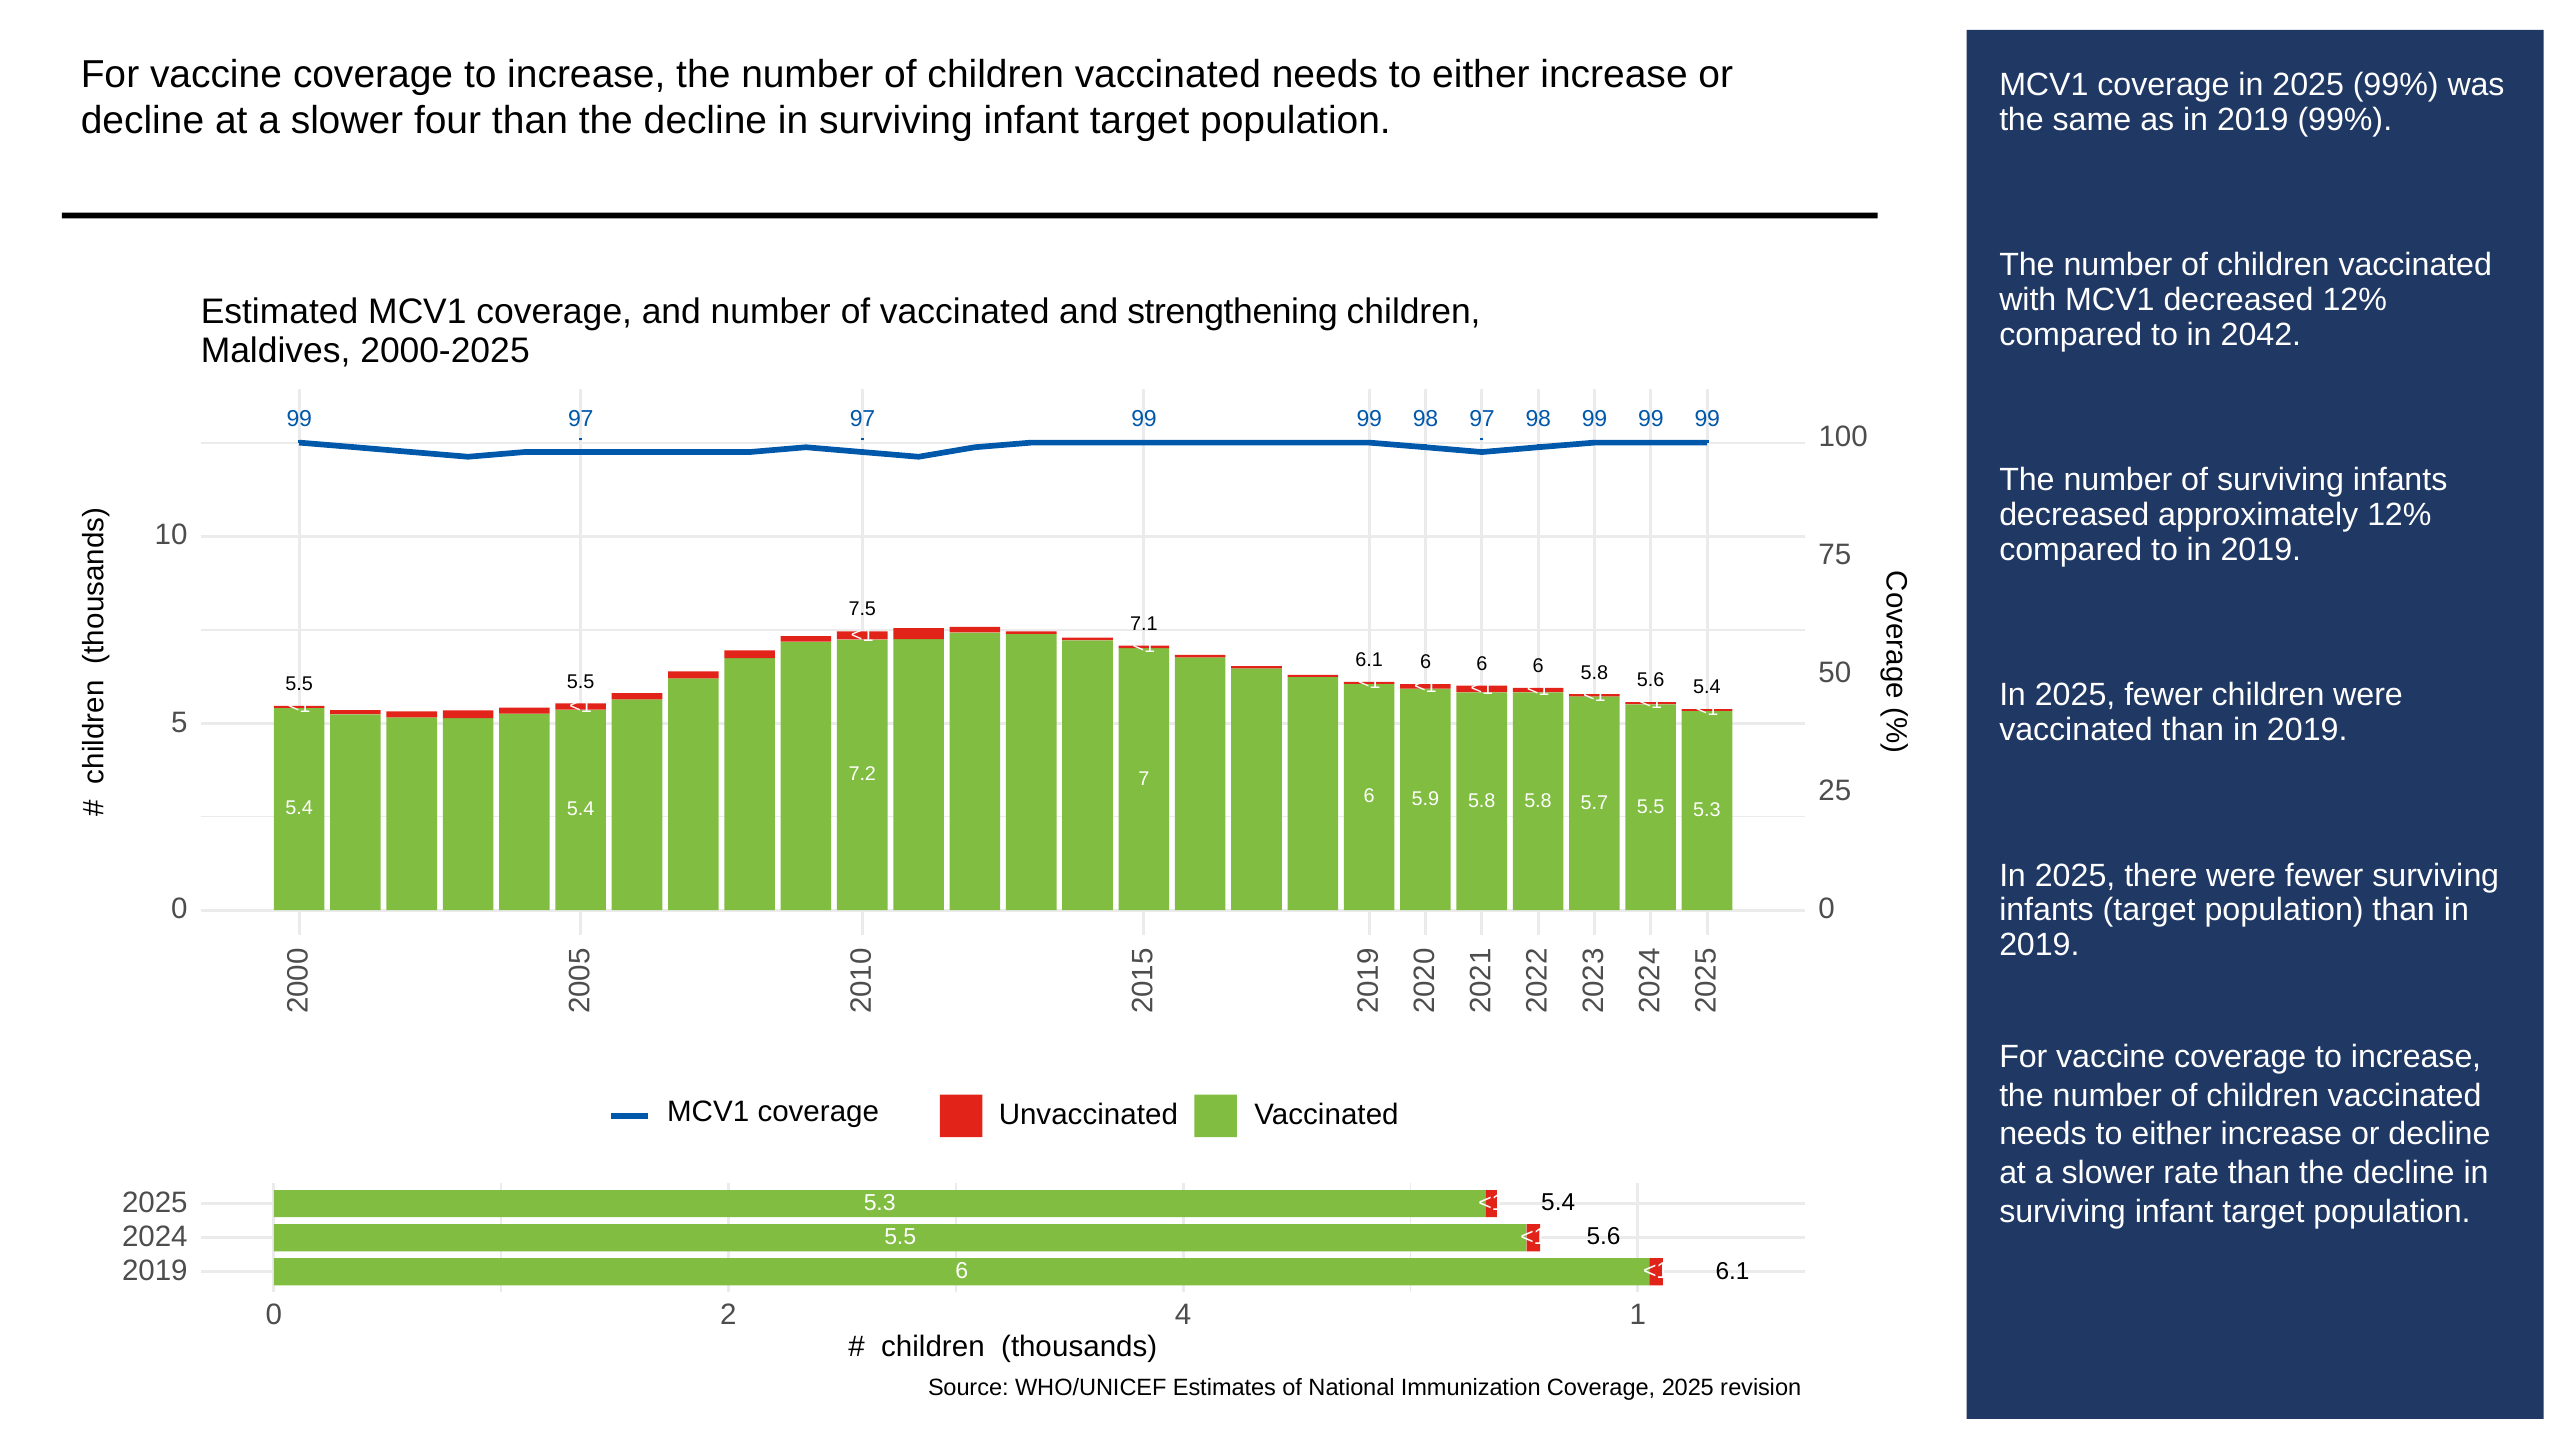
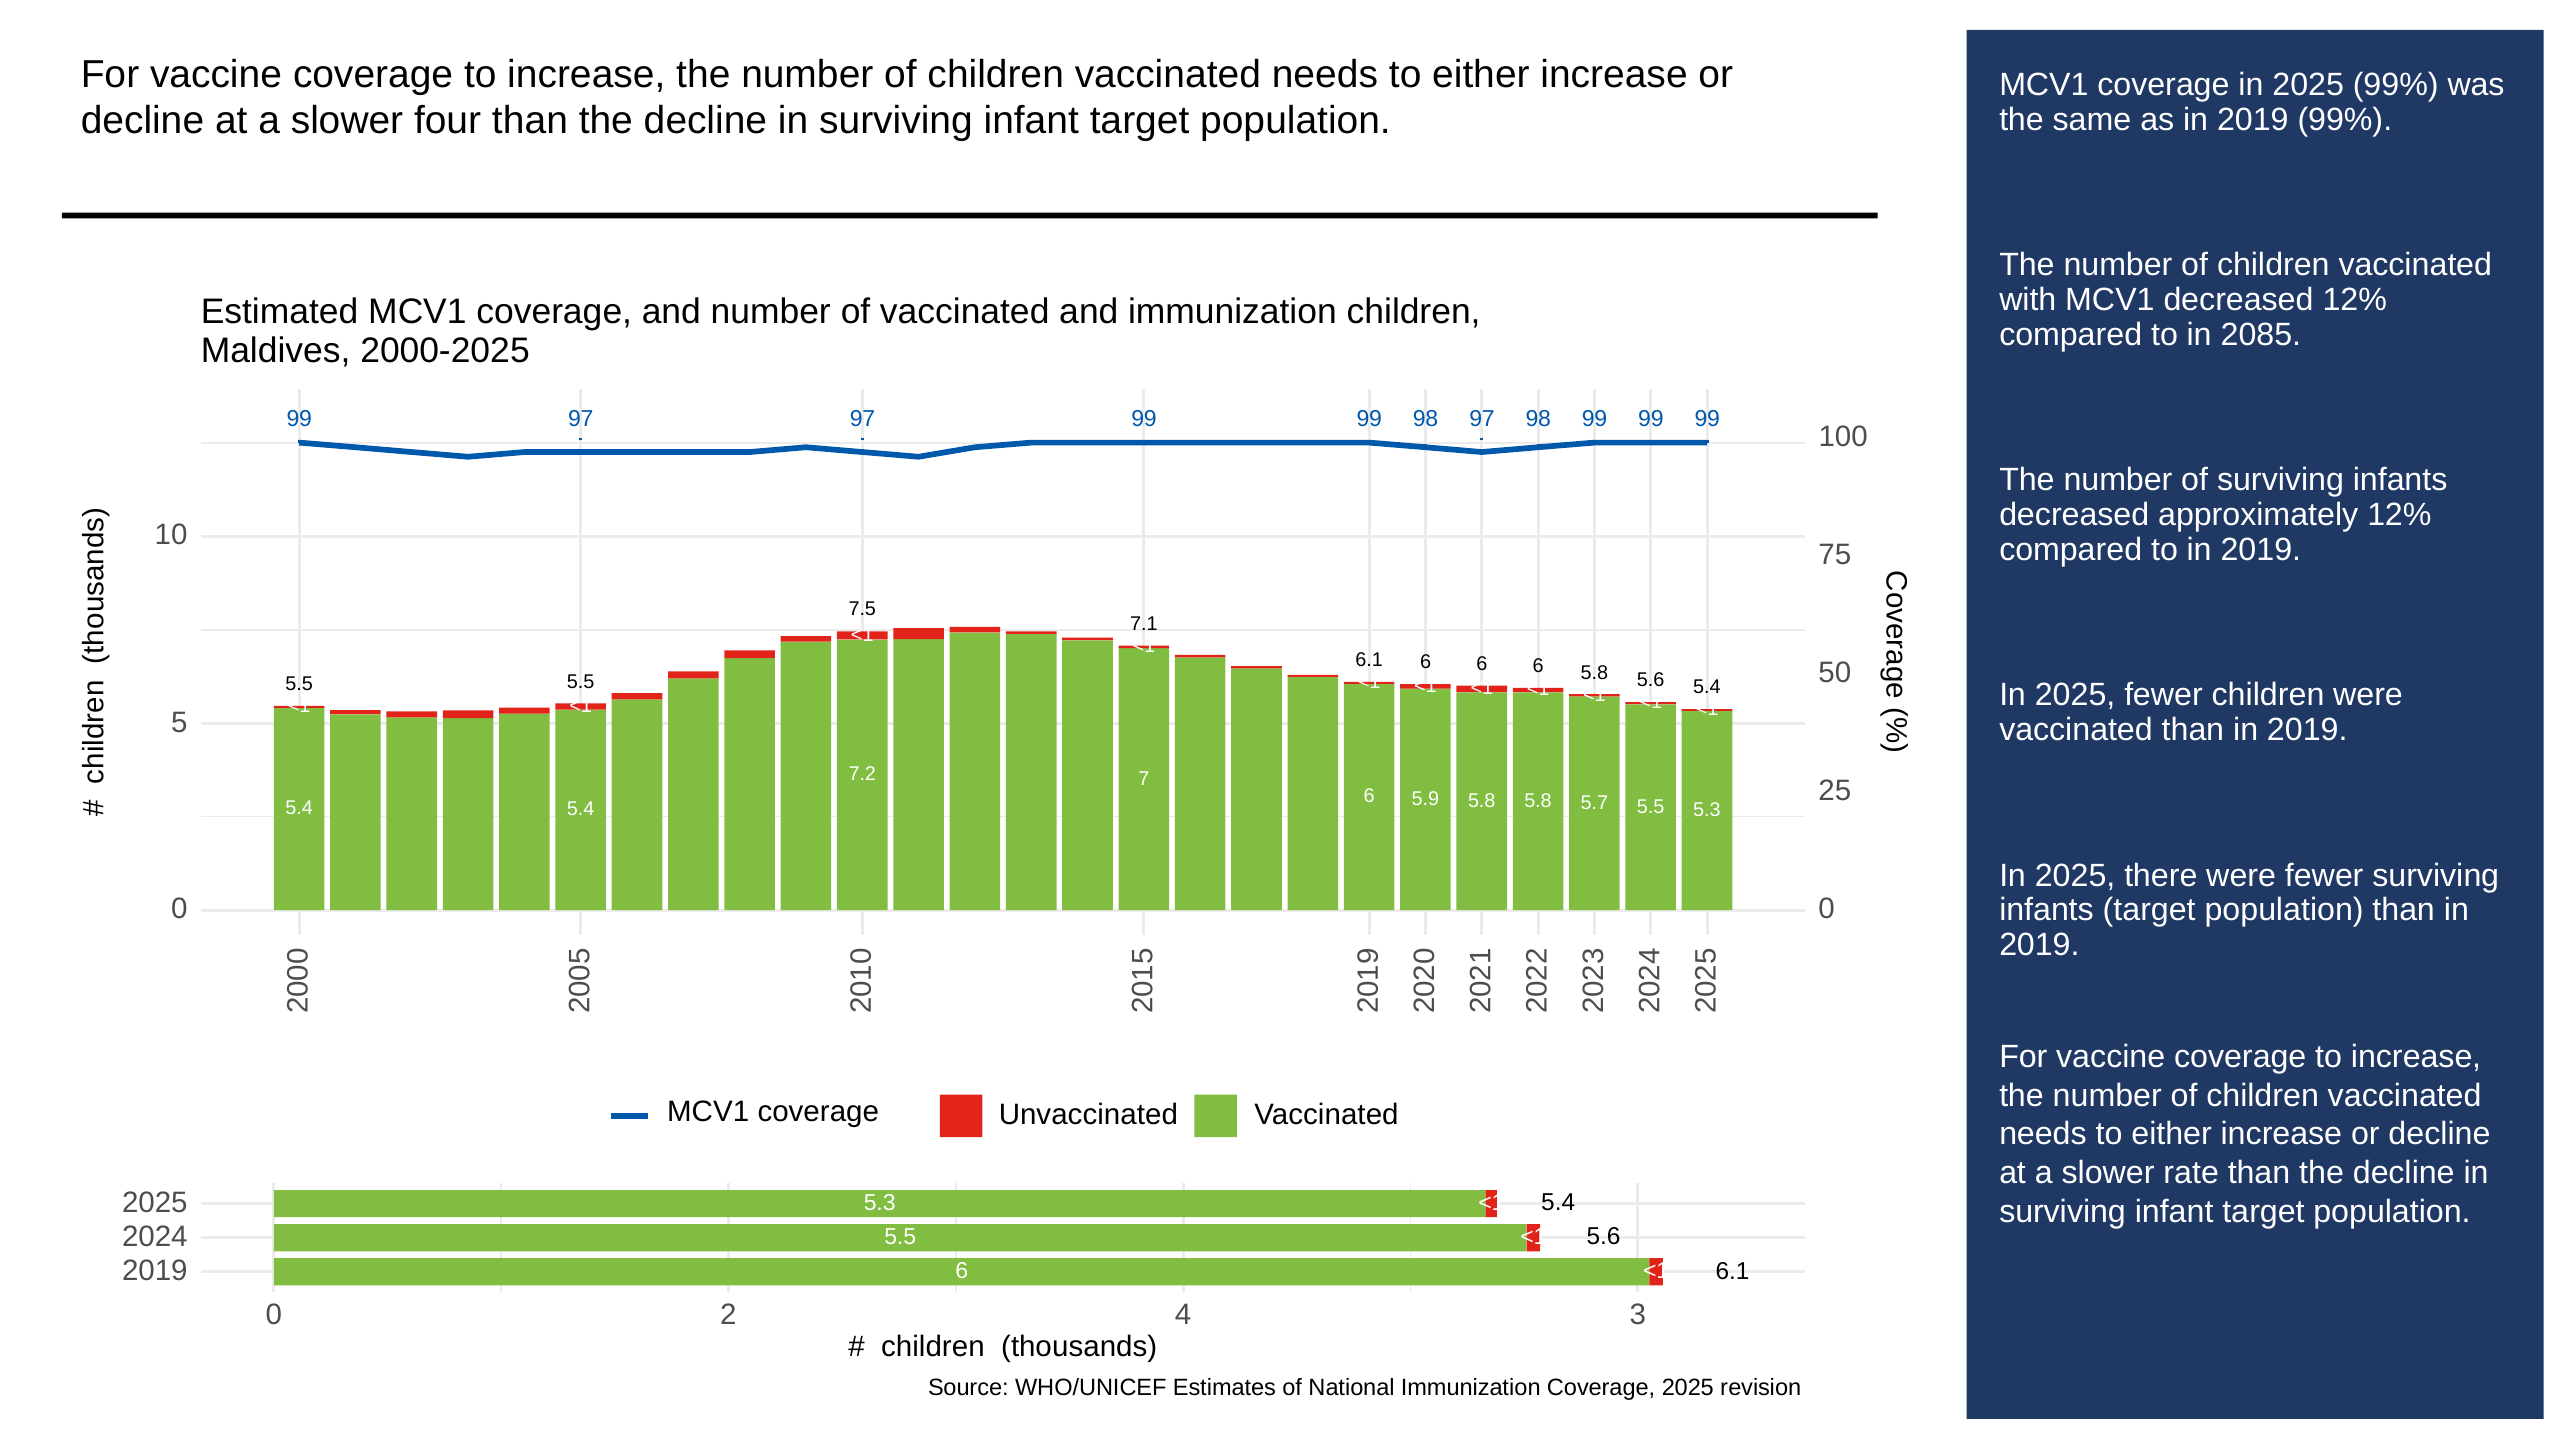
and strengthening: strengthening -> immunization
2042: 2042 -> 2085
4 1: 1 -> 3
